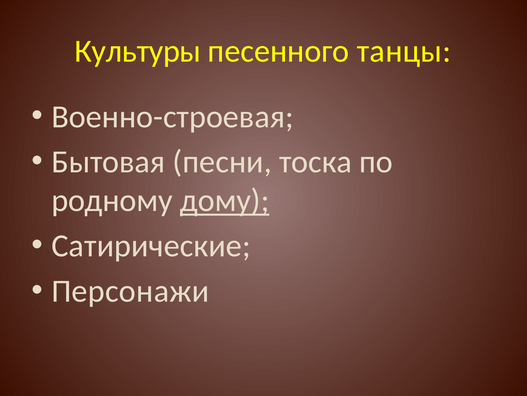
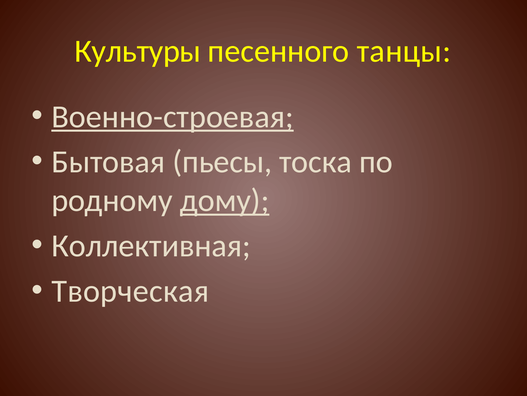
Военно-строевая underline: none -> present
песни: песни -> пьесы
Сатирические: Сатирические -> Коллективная
Персонажи: Персонажи -> Творческая
